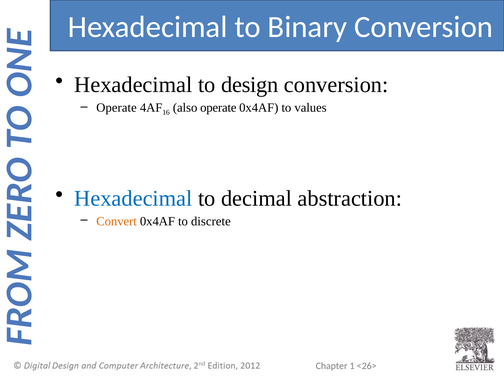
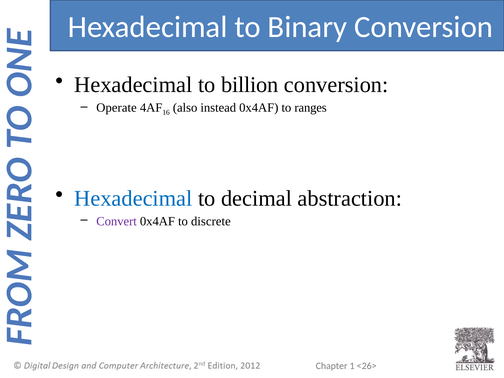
design: design -> billion
also operate: operate -> instead
values: values -> ranges
Convert colour: orange -> purple
